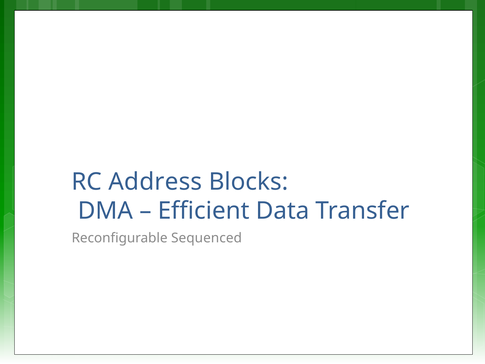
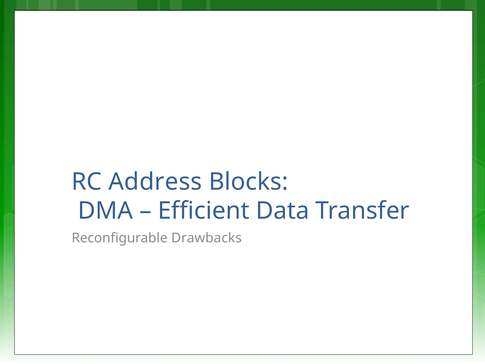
Sequenced: Sequenced -> Drawbacks
